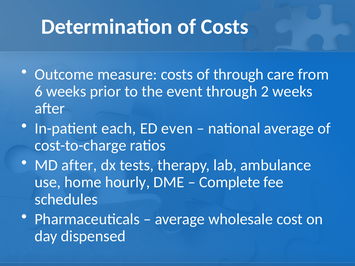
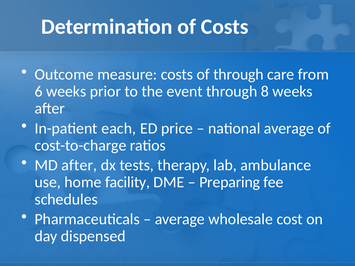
2: 2 -> 8
even: even -> price
hourly: hourly -> facility
Complete: Complete -> Preparing
